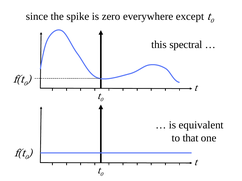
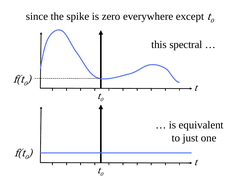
that: that -> just
